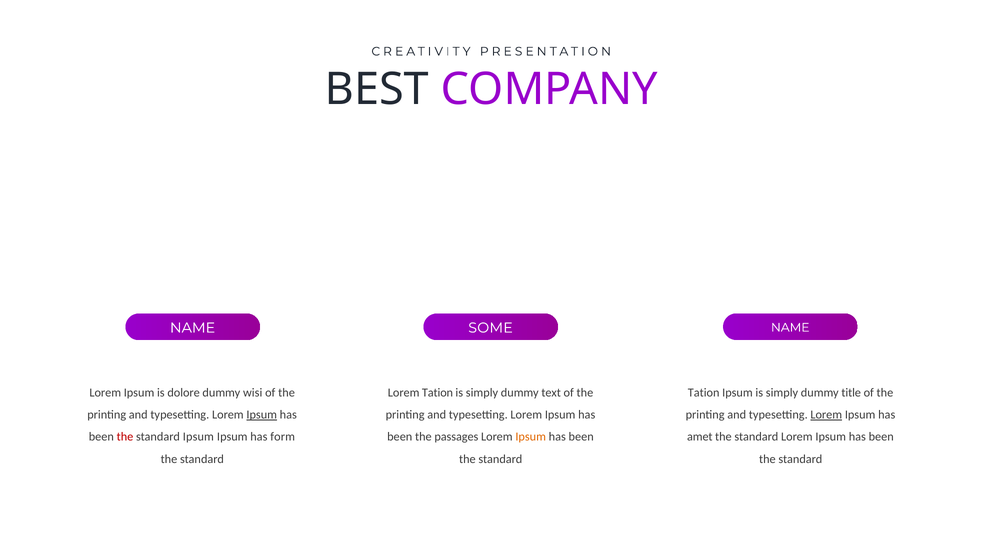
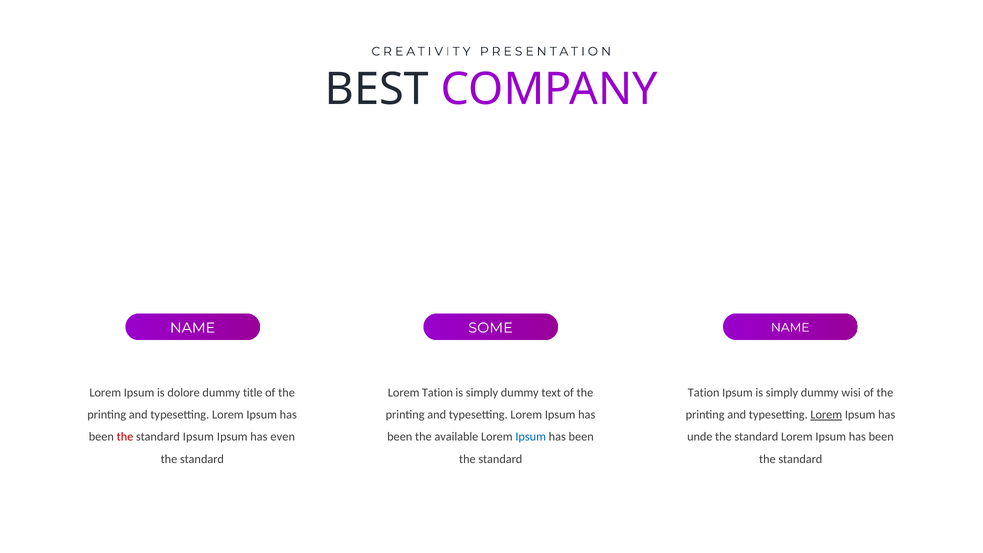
wisi: wisi -> title
title: title -> wisi
Ipsum at (262, 415) underline: present -> none
form: form -> even
passages: passages -> available
Ipsum at (531, 437) colour: orange -> blue
amet: amet -> unde
